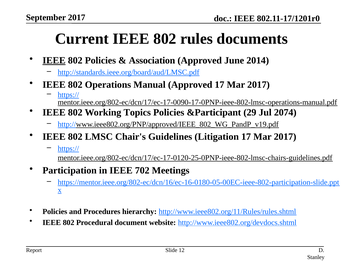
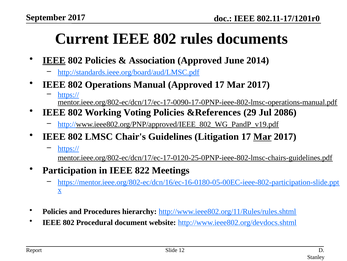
Topics: Topics -> Voting
&Participant: &Participant -> &References
2074: 2074 -> 2086
Mar at (262, 136) underline: none -> present
702: 702 -> 822
